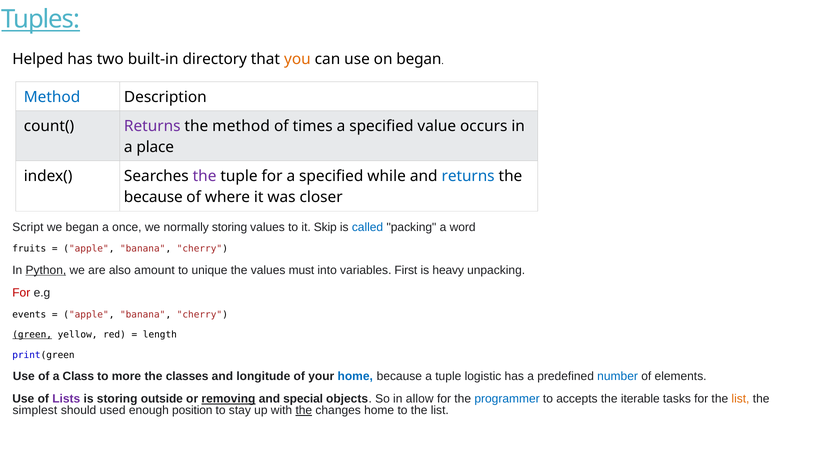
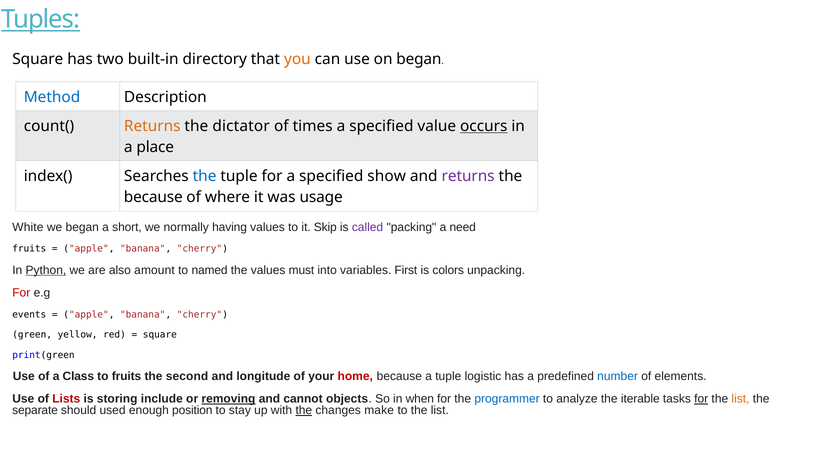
Helped at (38, 59): Helped -> Square
Returns at (152, 126) colour: purple -> orange
the method: method -> dictator
occurs underline: none -> present
the at (205, 176) colour: purple -> blue
while: while -> show
returns at (468, 176) colour: blue -> purple
closer: closer -> usage
Script: Script -> White
once: once -> short
normally storing: storing -> having
called colour: blue -> purple
word: word -> need
unique: unique -> named
heavy: heavy -> colors
green underline: present -> none
length at (160, 335): length -> square
to more: more -> fruits
classes: classes -> second
home at (355, 376) colour: blue -> red
Lists colour: purple -> red
outside: outside -> include
special: special -> cannot
allow: allow -> when
accepts: accepts -> analyze
for at (701, 399) underline: none -> present
simplest: simplest -> separate
changes home: home -> make
